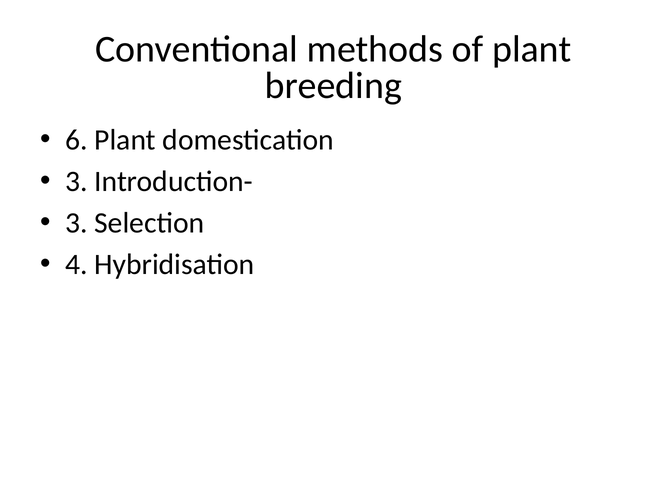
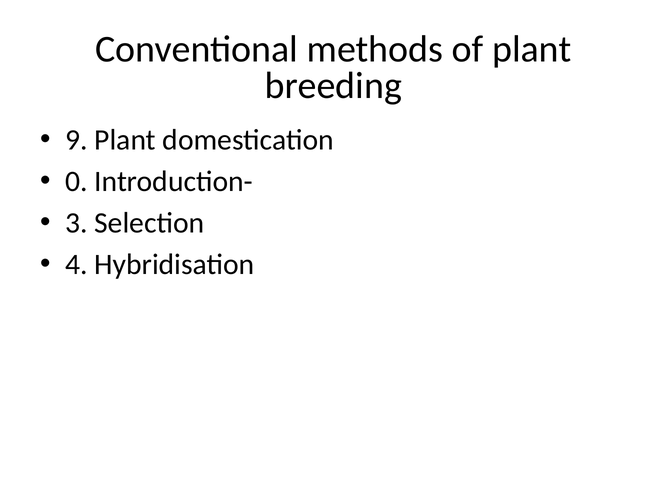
6: 6 -> 9
3 at (76, 181): 3 -> 0
